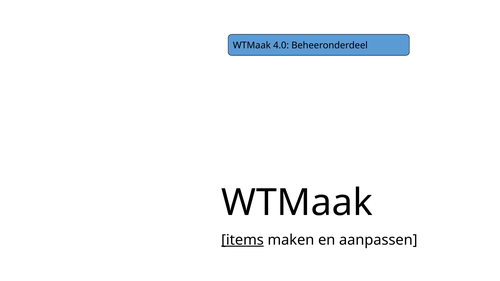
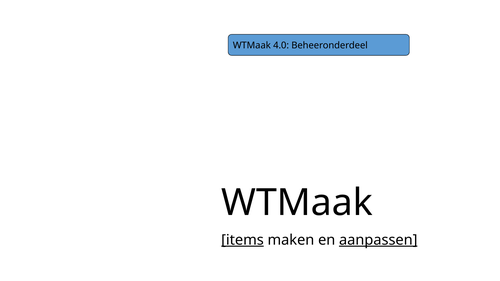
aanpassen underline: none -> present
